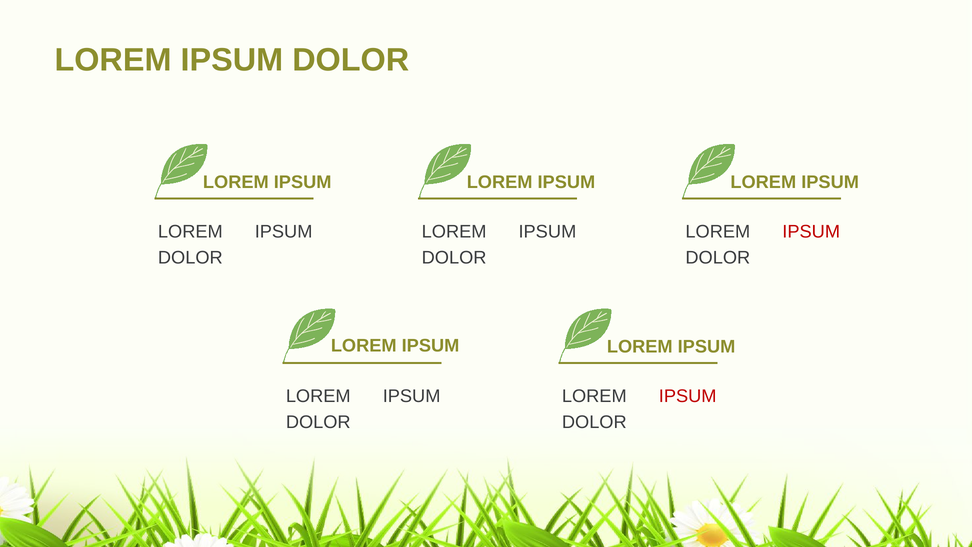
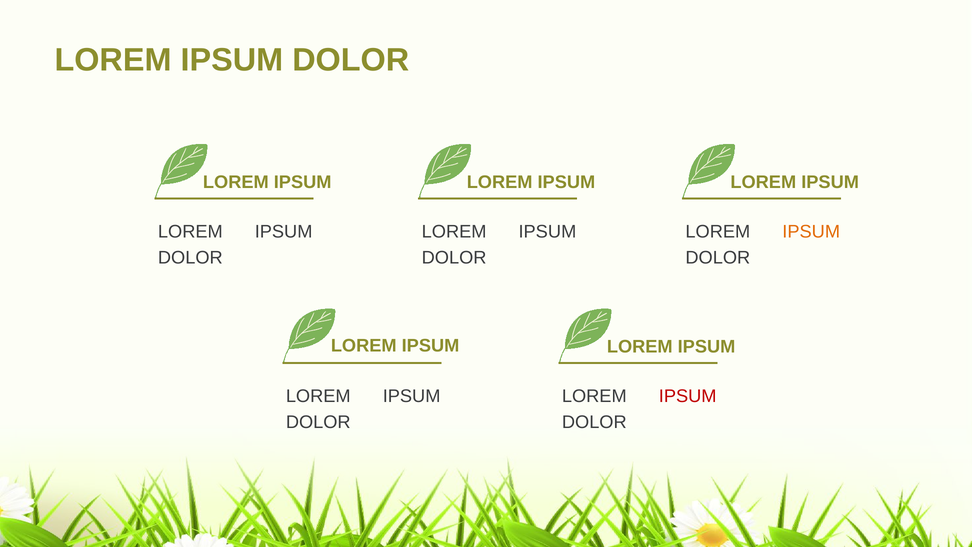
IPSUM at (811, 231) colour: red -> orange
